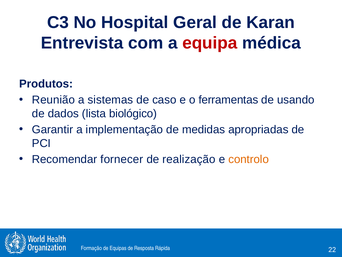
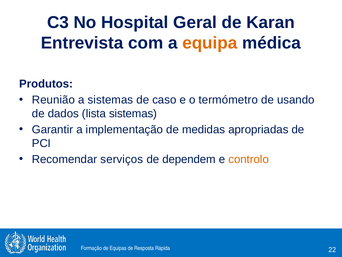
equipa colour: red -> orange
ferramentas: ferramentas -> termómetro
lista biológico: biológico -> sistemas
fornecer: fornecer -> serviços
realização: realização -> dependem
